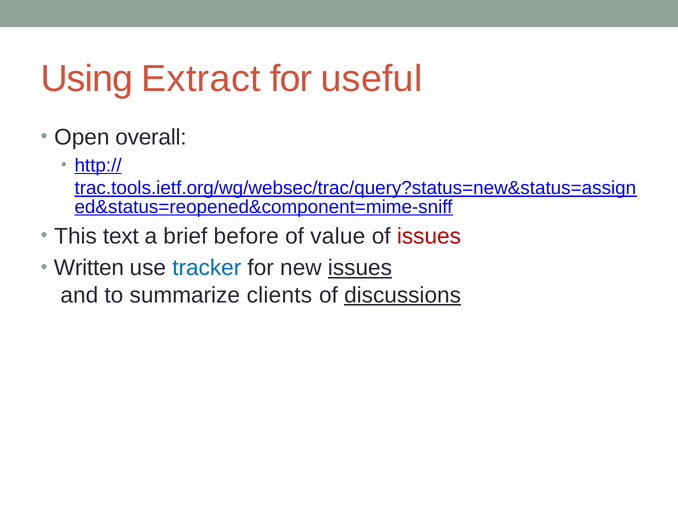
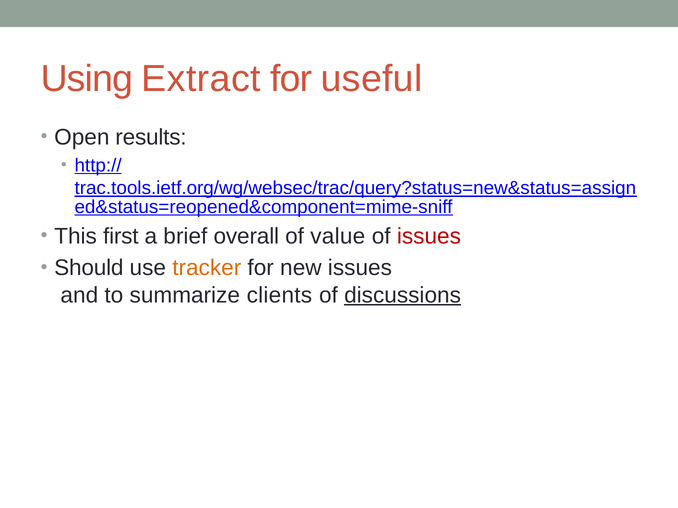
overall: overall -> results
text: text -> first
before: before -> overall
Written: Written -> Should
tracker colour: blue -> orange
issues at (360, 268) underline: present -> none
